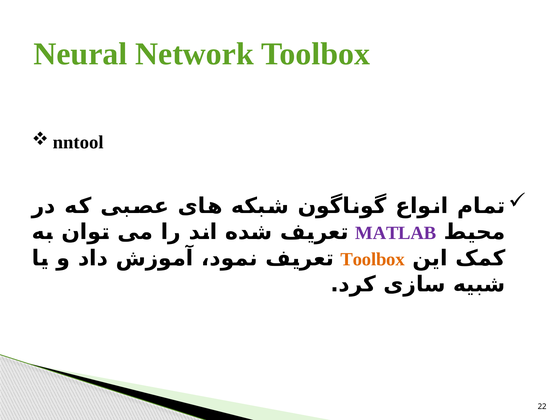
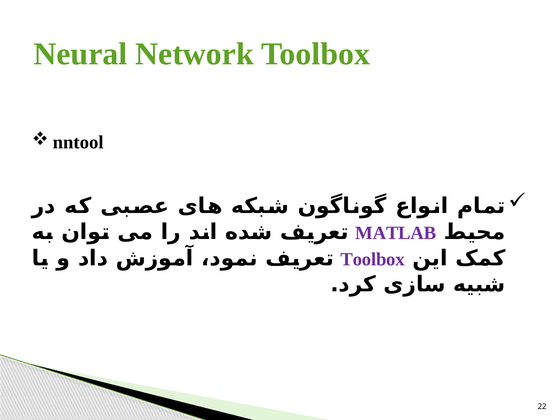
Toolbox at (373, 259) colour: orange -> purple
